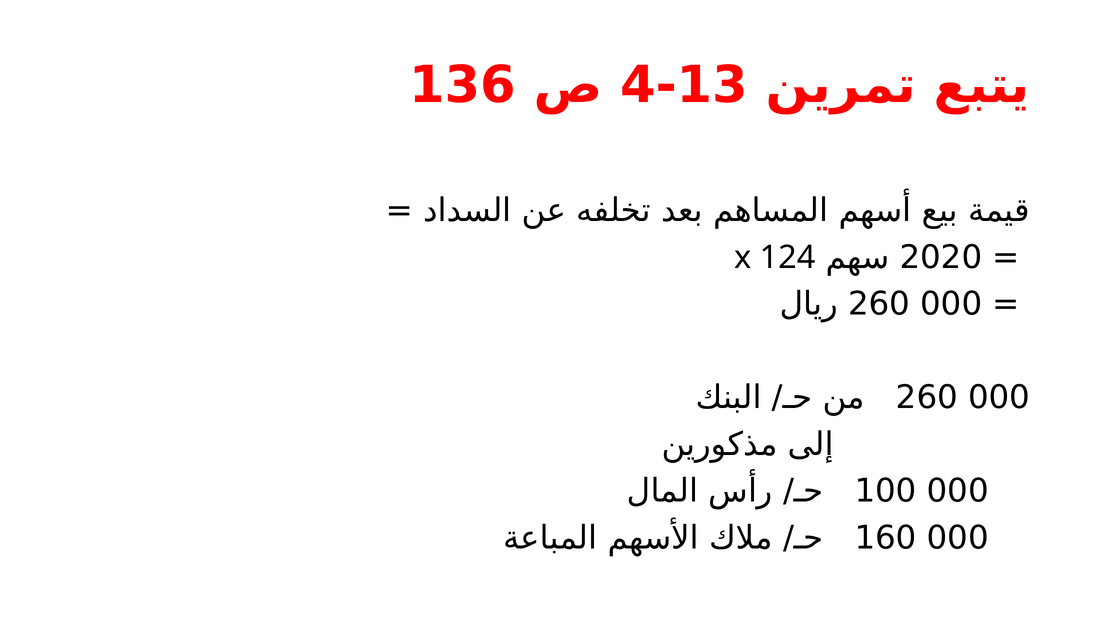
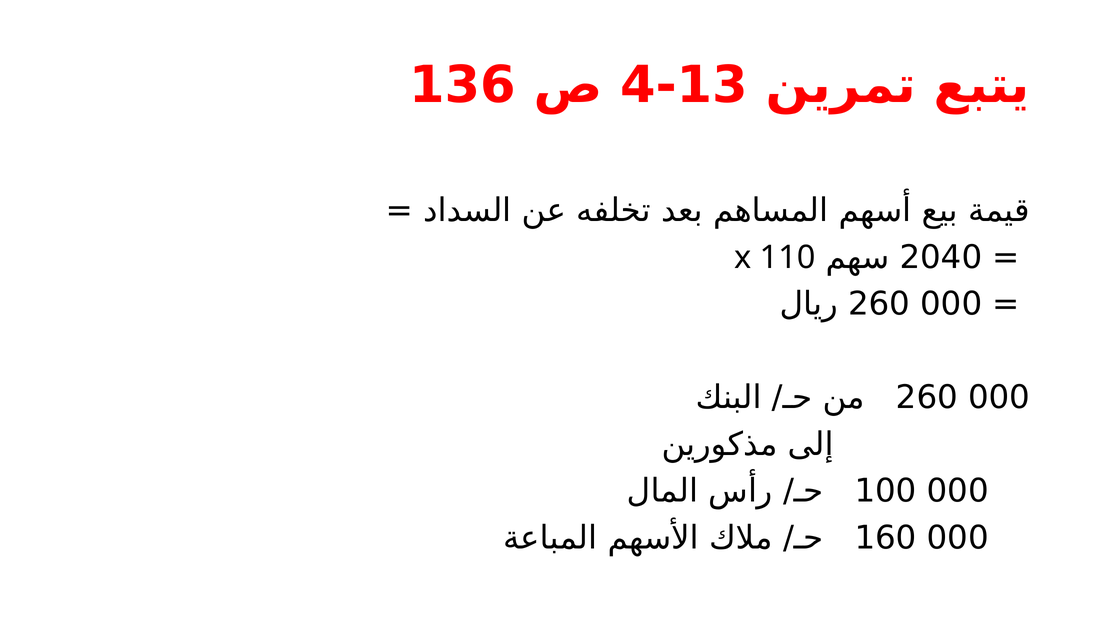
2020: 2020 -> 2040
124: 124 -> 110
